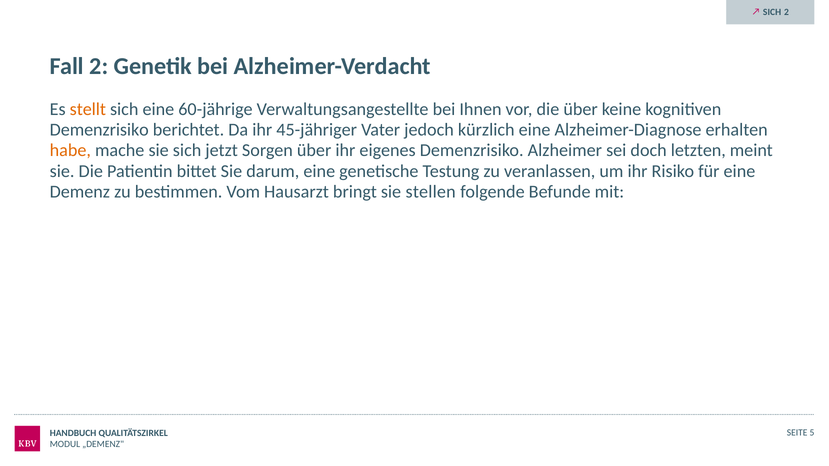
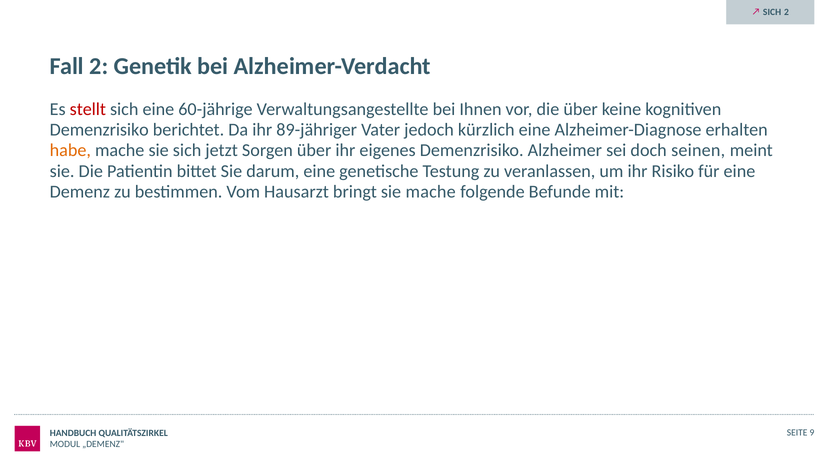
stellt colour: orange -> red
45-jähriger: 45-jähriger -> 89-jähriger
letzten: letzten -> seinen
sie stellen: stellen -> mache
5: 5 -> 9
